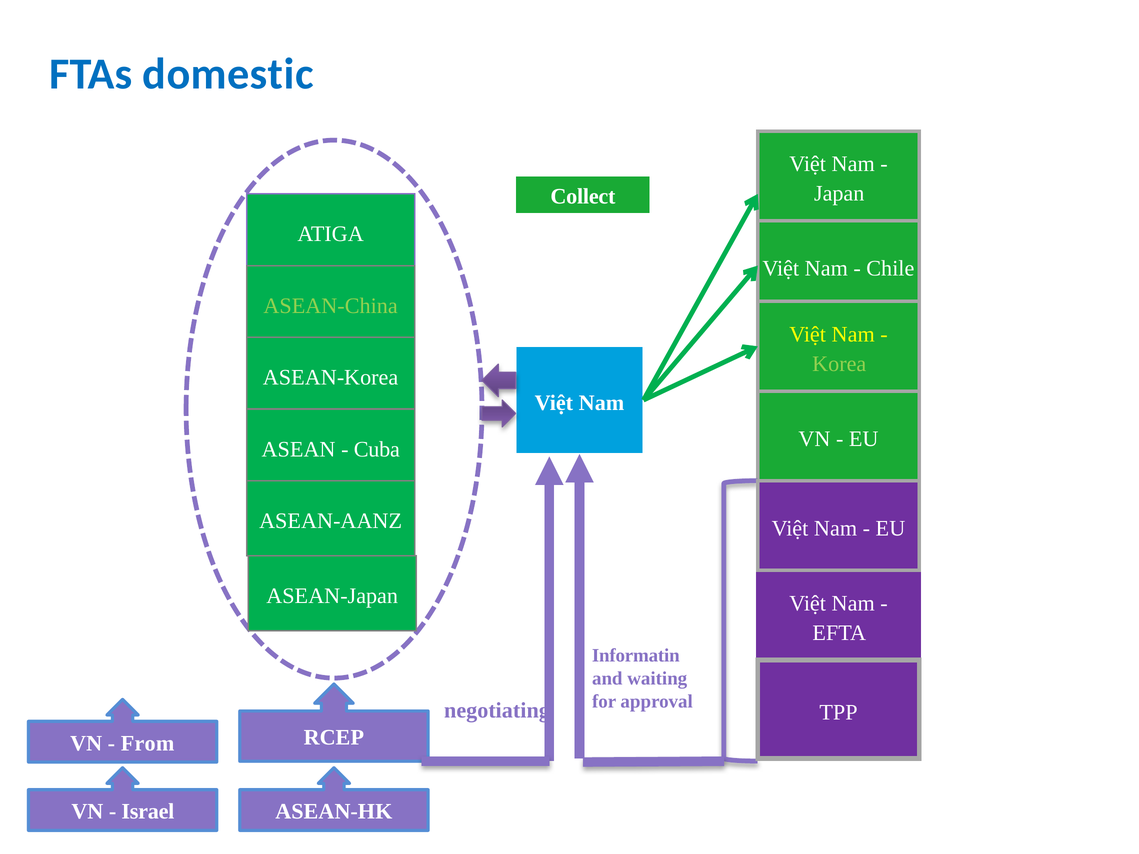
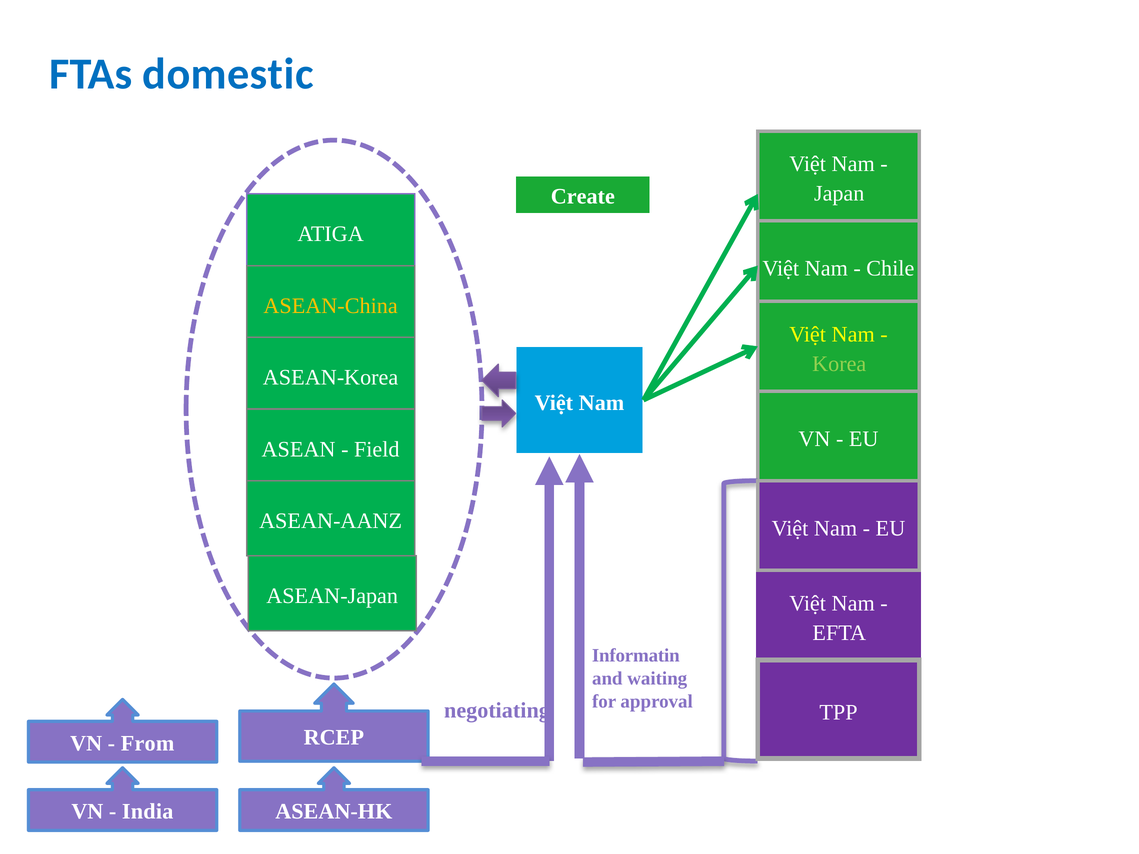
Collect: Collect -> Create
ASEAN-China colour: light green -> yellow
Cuba: Cuba -> Field
Israel: Israel -> India
